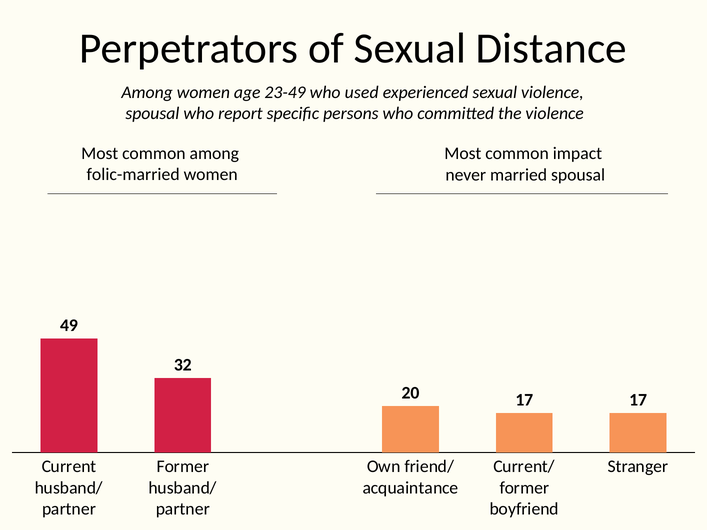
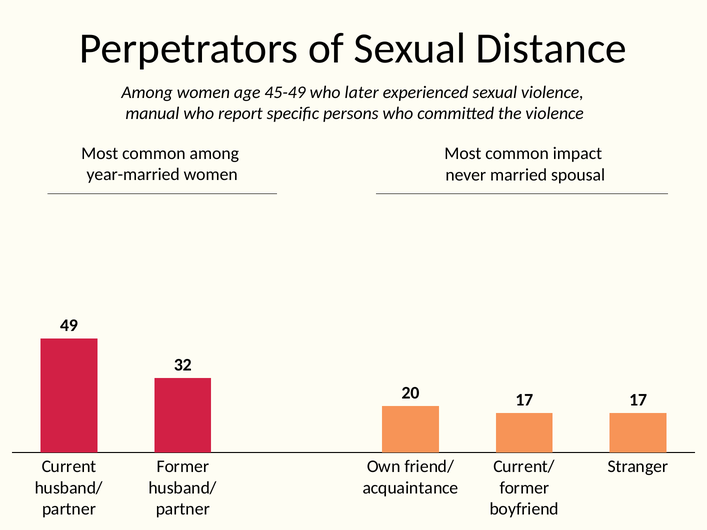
23-49: 23-49 -> 45-49
used: used -> later
spousal at (152, 114): spousal -> manual
folic-married: folic-married -> year-married
